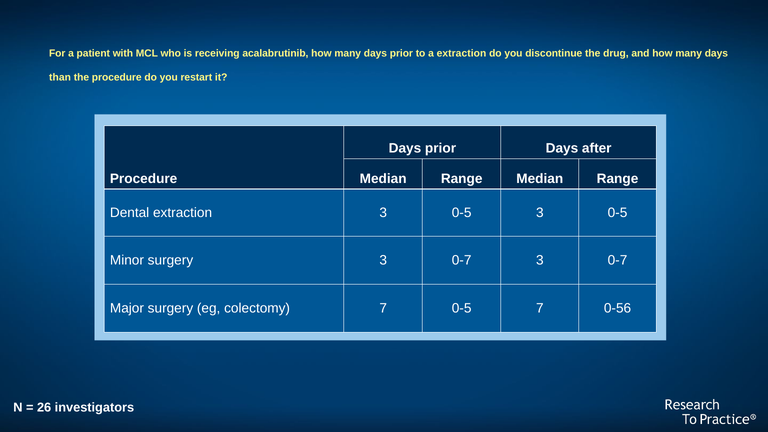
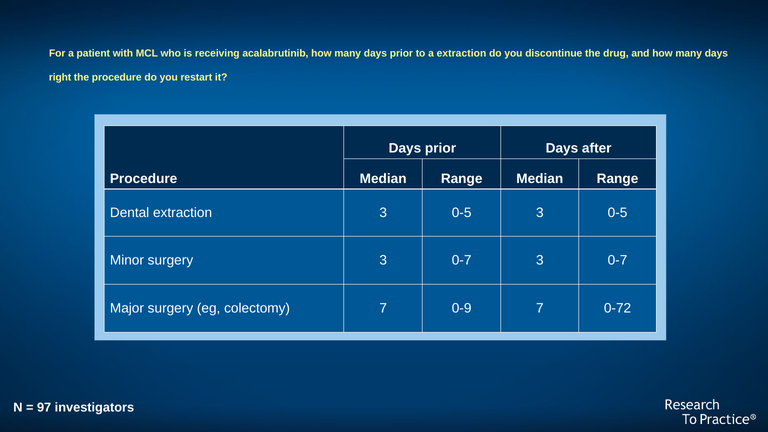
than: than -> right
7 0-5: 0-5 -> 0-9
0-56: 0-56 -> 0-72
26: 26 -> 97
